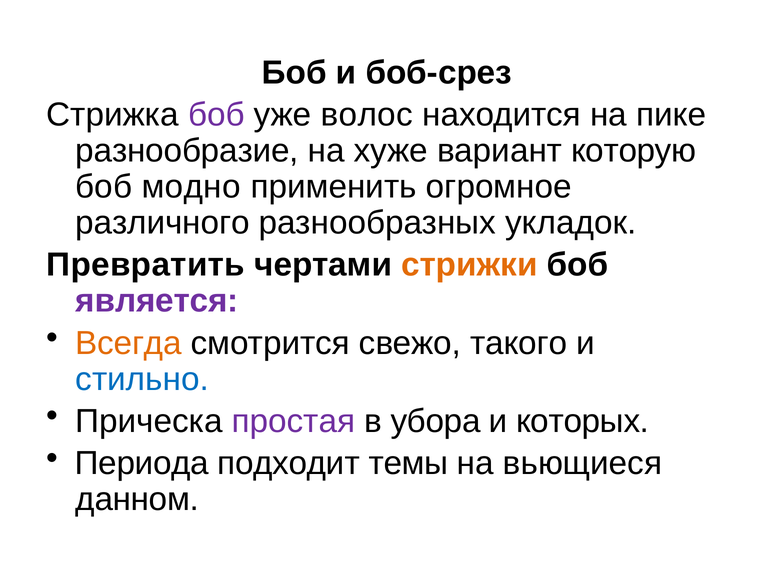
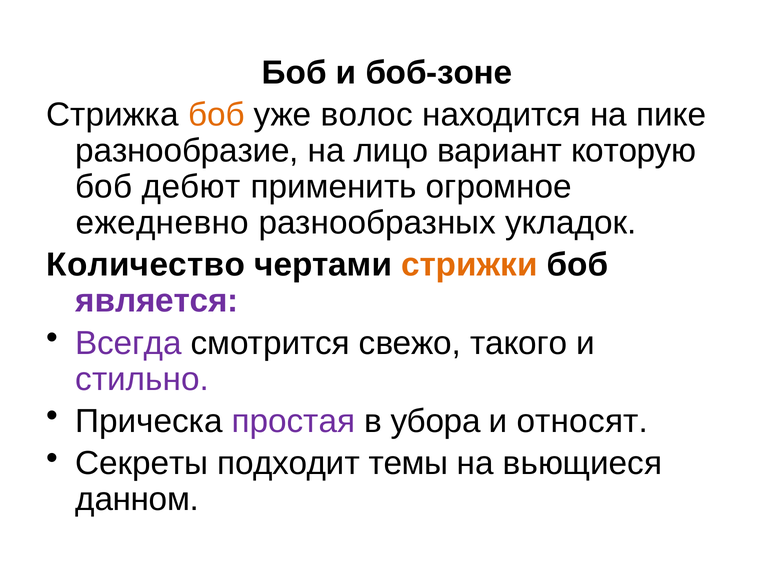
боб-срез: боб-срез -> боб-зоне
боб at (216, 115) colour: purple -> orange
хуже: хуже -> лицо
модно: модно -> дебют
различного: различного -> ежедневно
Превратить: Превратить -> Количество
Всегда colour: orange -> purple
стильно colour: blue -> purple
которых: которых -> относят
Периода: Периода -> Секреты
